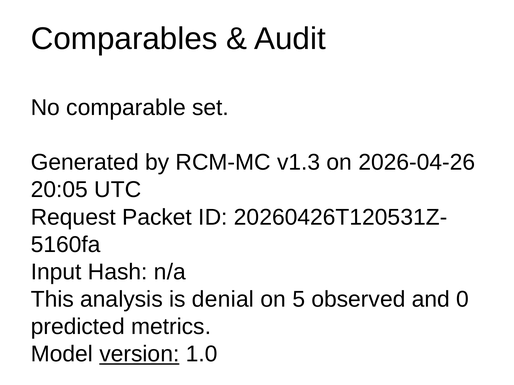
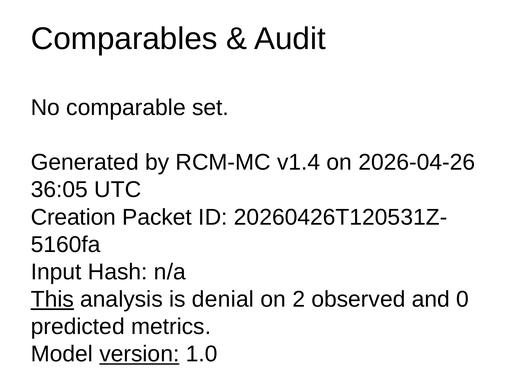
v1.3: v1.3 -> v1.4
20:05: 20:05 -> 36:05
Request: Request -> Creation
This underline: none -> present
5: 5 -> 2
